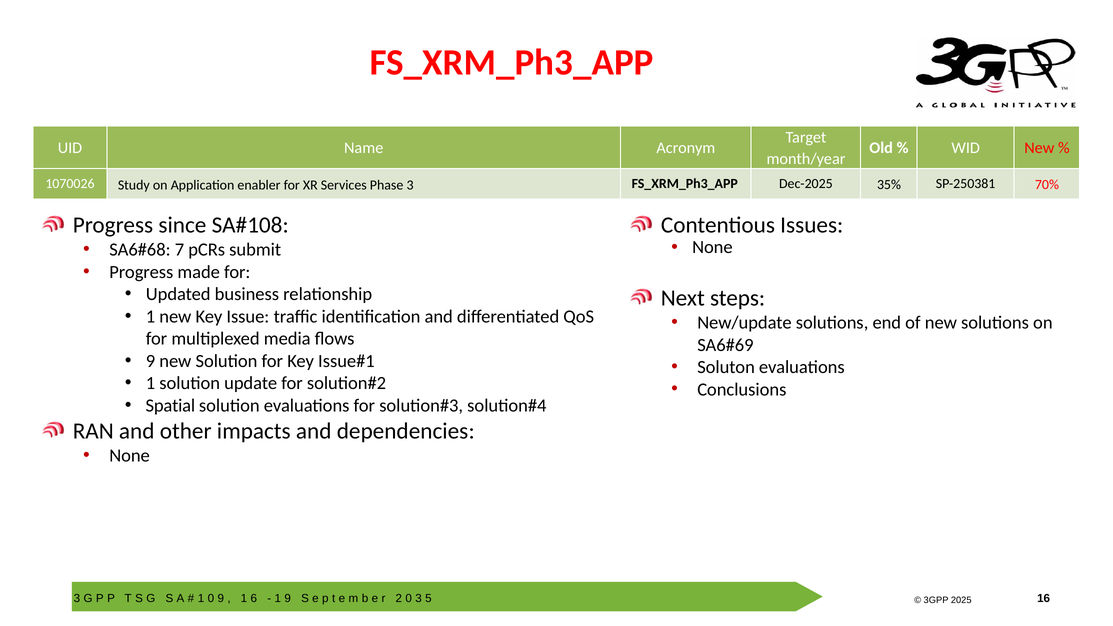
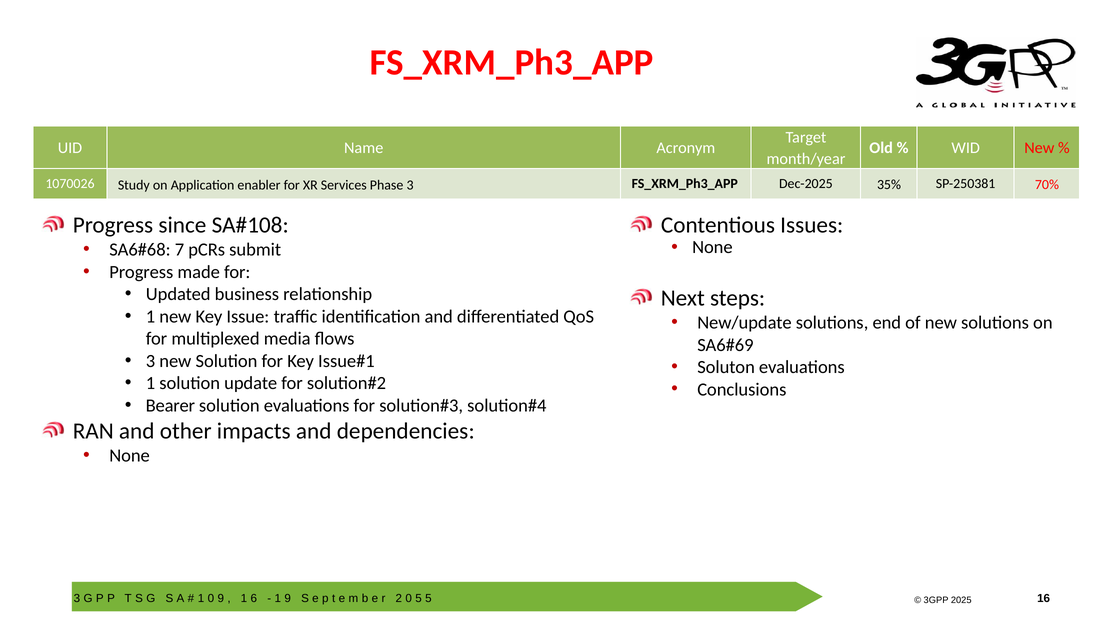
9 at (151, 361): 9 -> 3
Spatial: Spatial -> Bearer
3 at (419, 599): 3 -> 5
